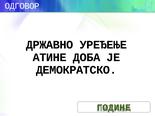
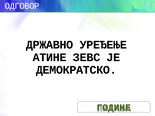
ДОБА: ДОБА -> ЗЕВС
